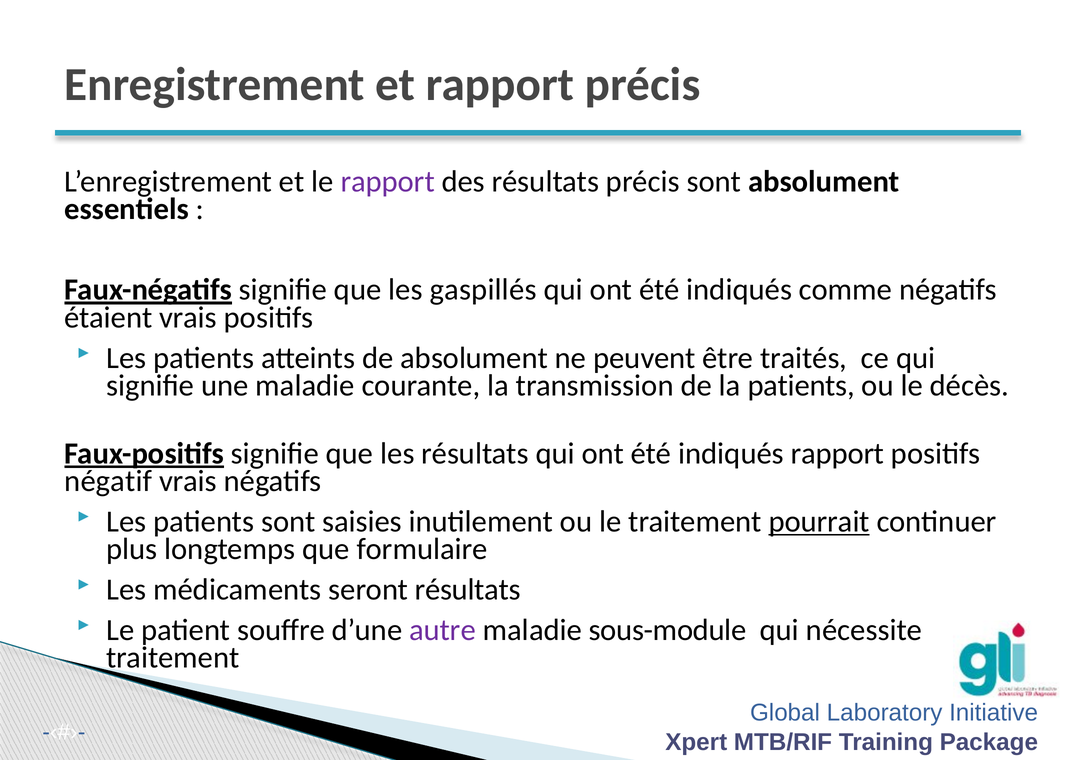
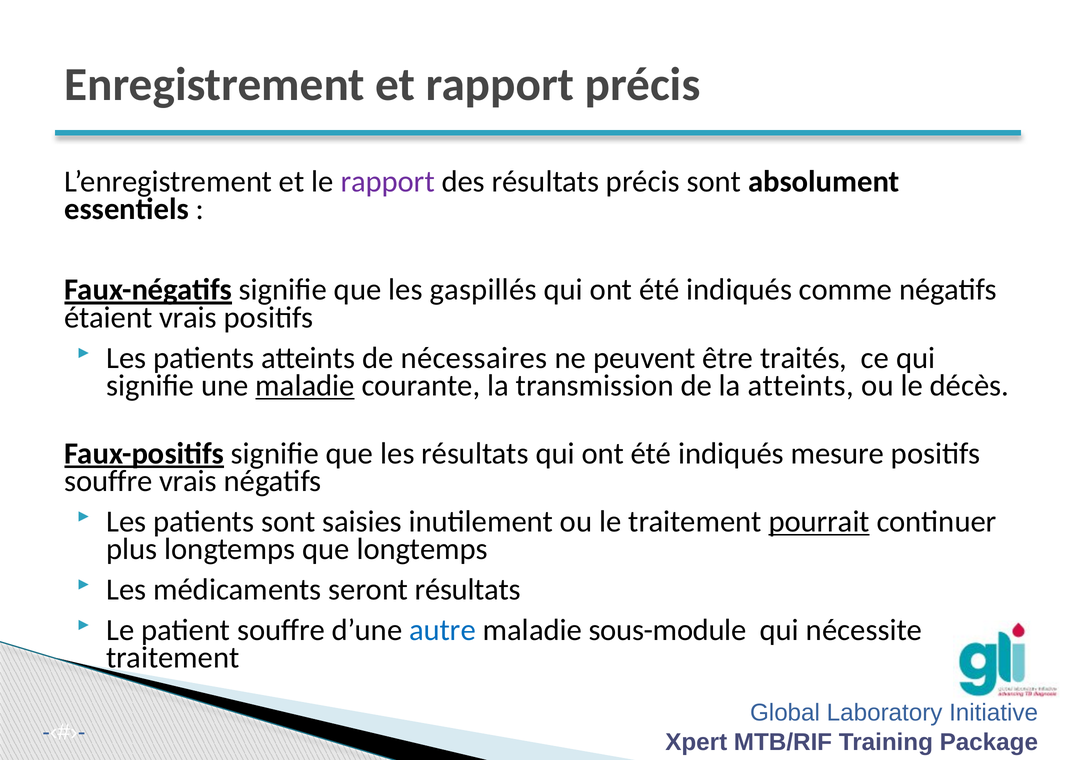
de absolument: absolument -> nécessaires
maladie at (305, 385) underline: none -> present
la patients: patients -> atteints
indiqués rapport: rapport -> mesure
négatif at (108, 481): négatif -> souffre
que formulaire: formulaire -> longtemps
autre colour: purple -> blue
